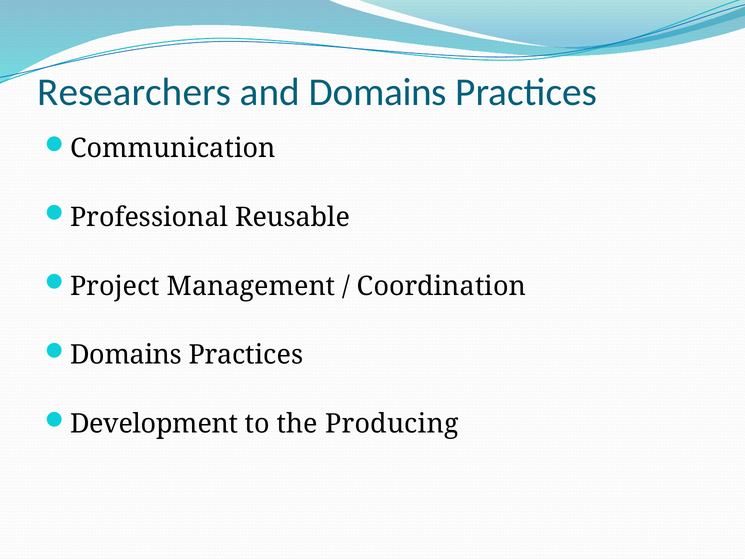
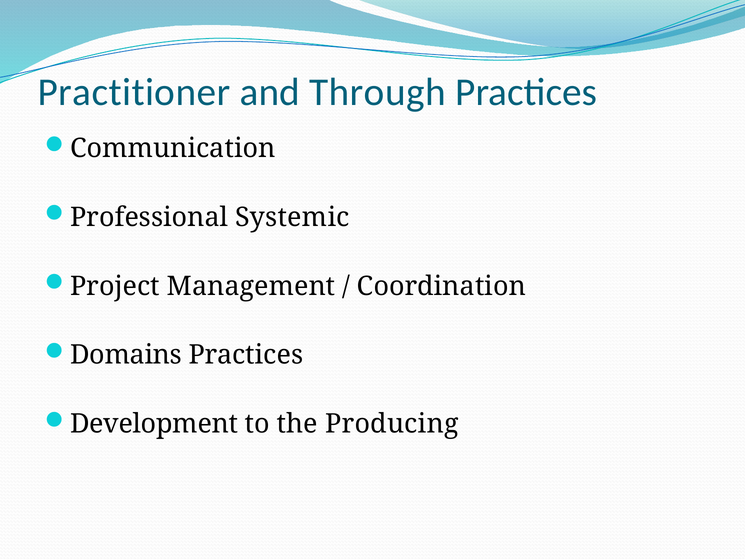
Researchers: Researchers -> Practitioner
and Domains: Domains -> Through
Reusable: Reusable -> Systemic
